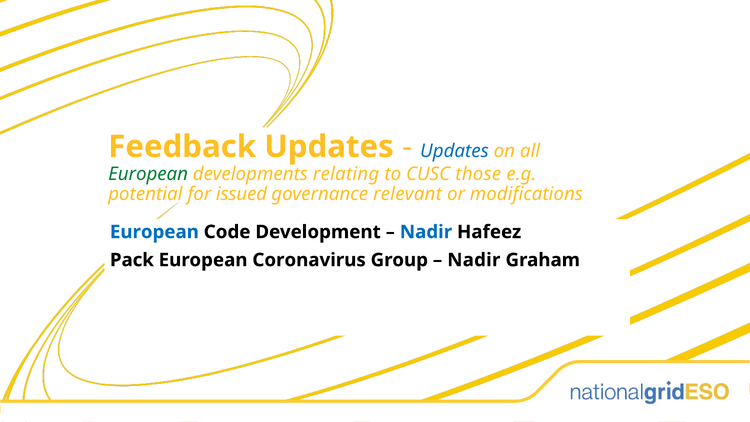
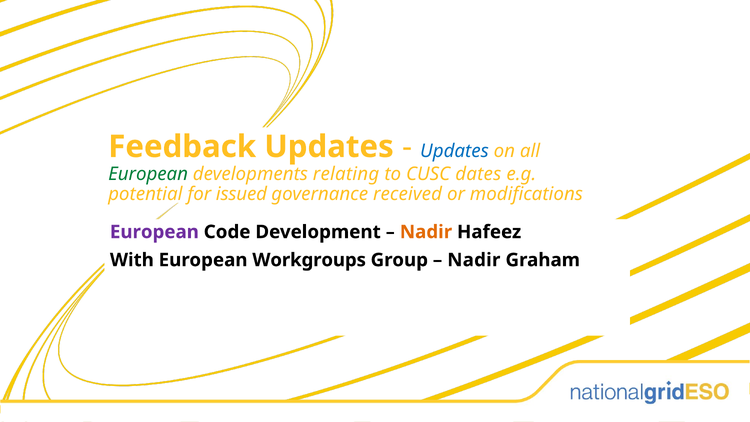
those: those -> dates
relevant: relevant -> received
European at (154, 232) colour: blue -> purple
Nadir at (426, 232) colour: blue -> orange
Pack: Pack -> With
Coronavirus: Coronavirus -> Workgroups
